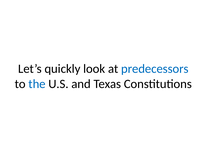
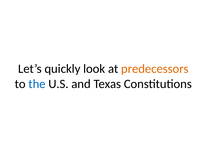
predecessors colour: blue -> orange
